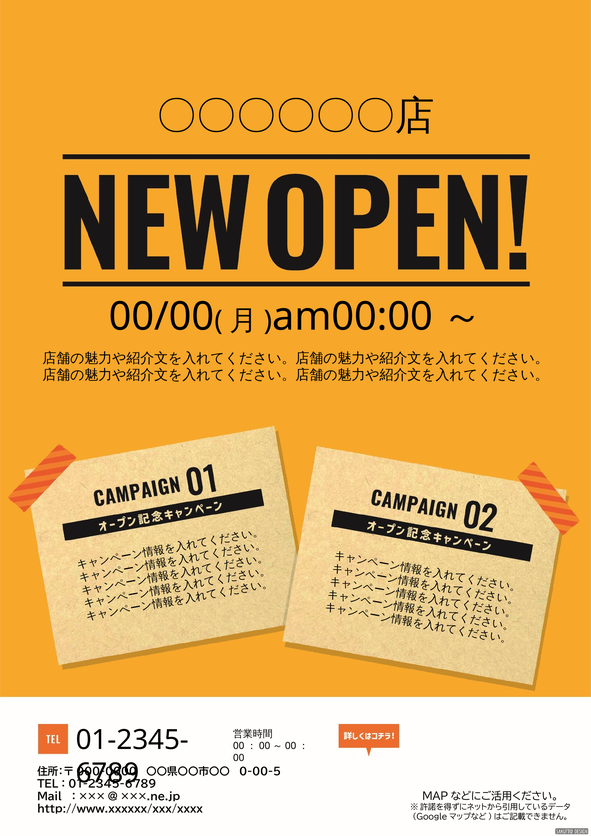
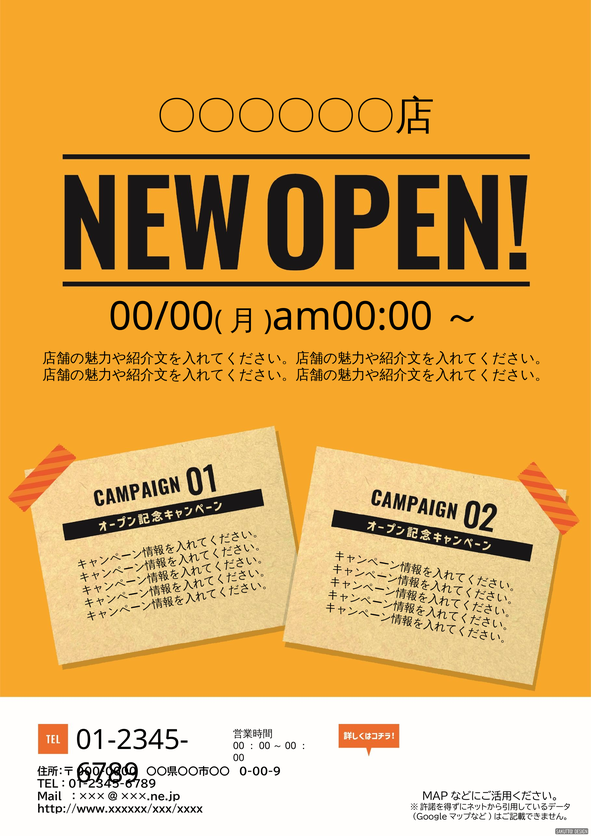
0-00-5: 0-00-5 -> 0-00-9
